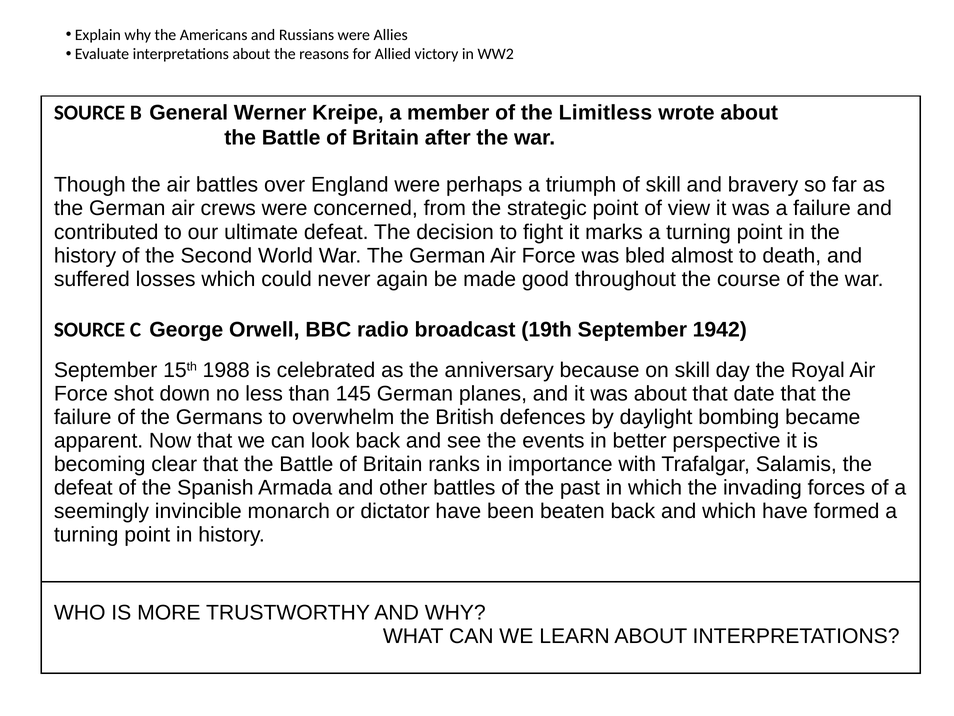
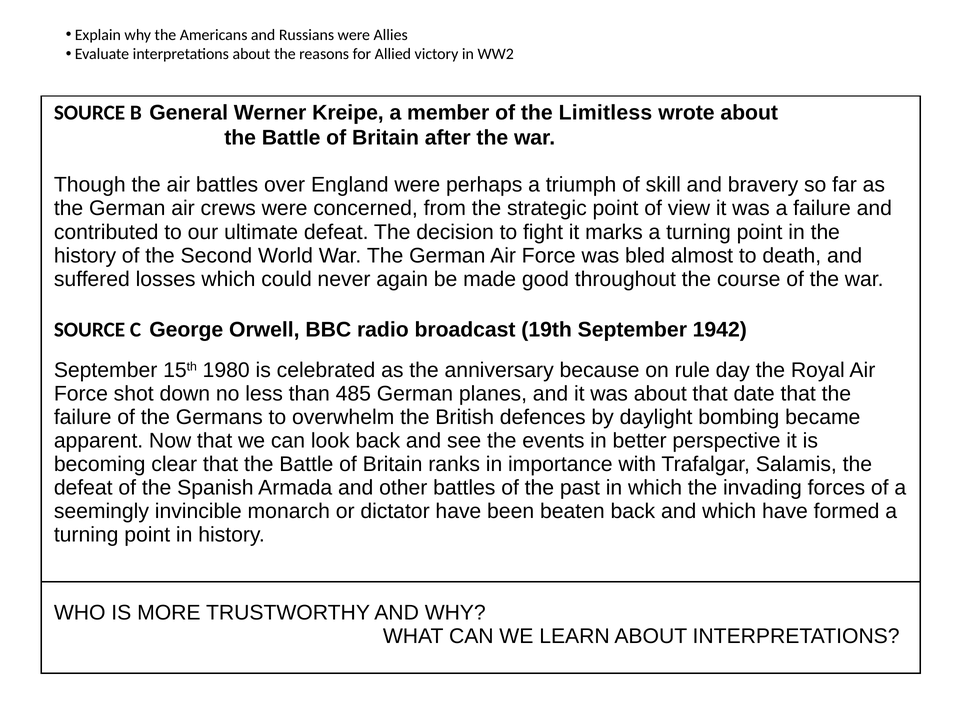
1988: 1988 -> 1980
on skill: skill -> rule
145: 145 -> 485
